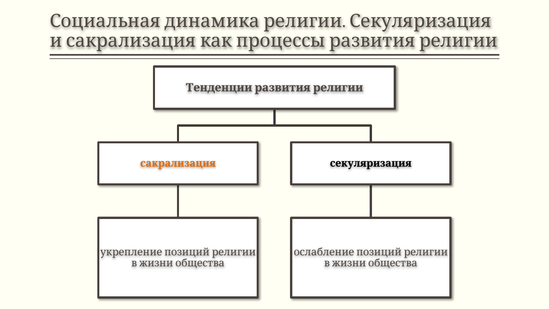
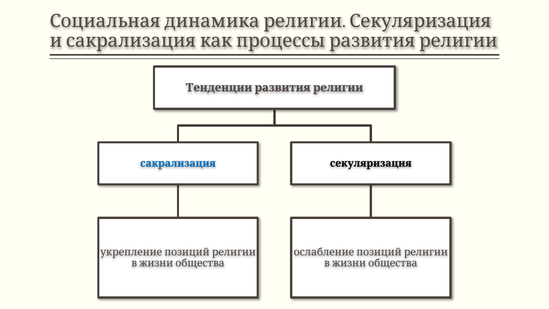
сакрализация colour: orange -> blue
